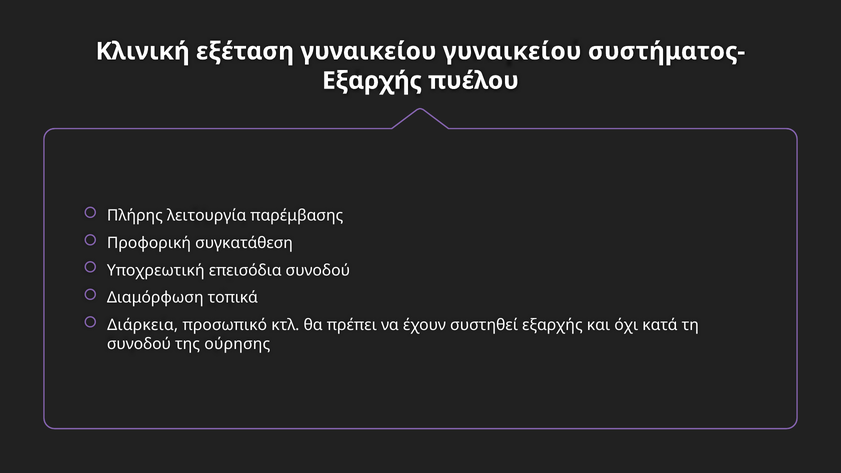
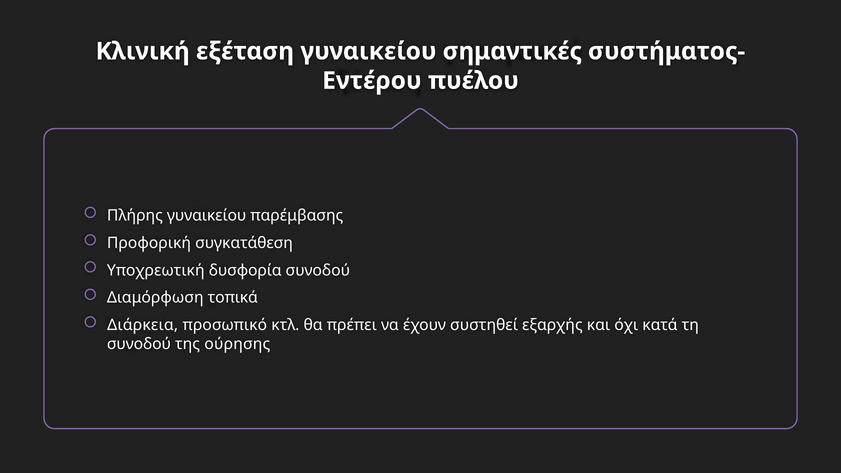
γυναικείου γυναικείου: γυναικείου -> σημαντικές
Εξαρχής at (372, 81): Εξαρχής -> Εντέρου
Πλήρης λειτουργία: λειτουργία -> γυναικείου
επεισόδια: επεισόδια -> δυσφορία
